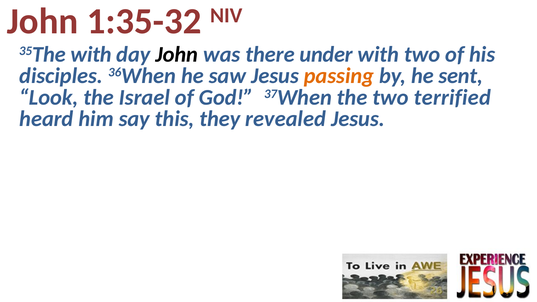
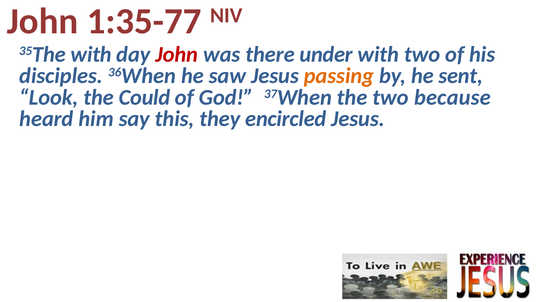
1:35-32: 1:35-32 -> 1:35-77
John at (177, 54) colour: black -> red
Israel: Israel -> Could
terrified: terrified -> because
revealed: revealed -> encircled
